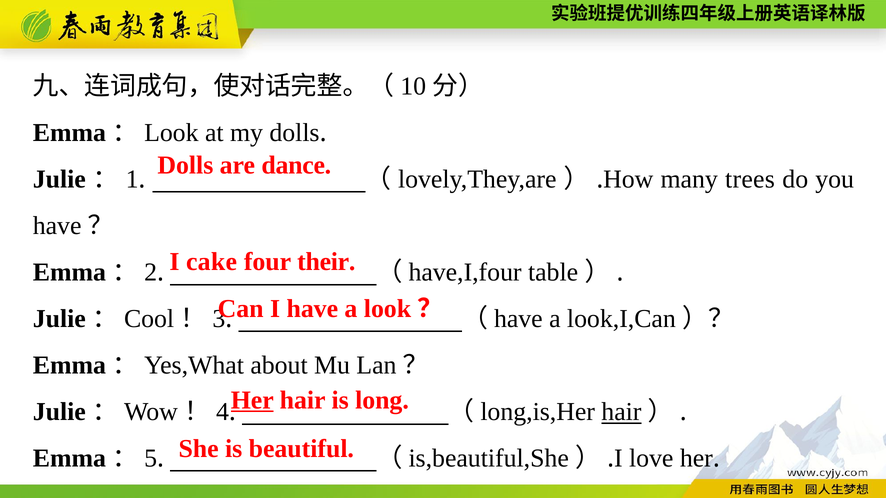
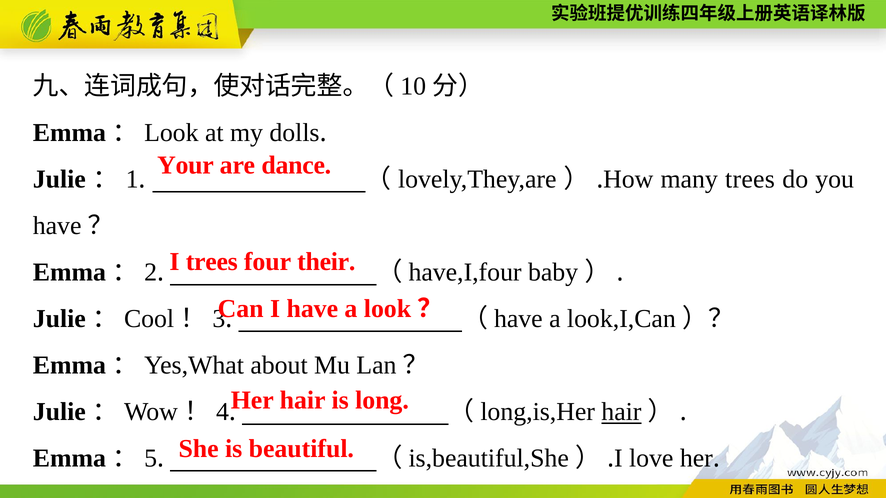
Dolls at (185, 165): Dolls -> Your
I cake: cake -> trees
table: table -> baby
Her at (252, 401) underline: present -> none
